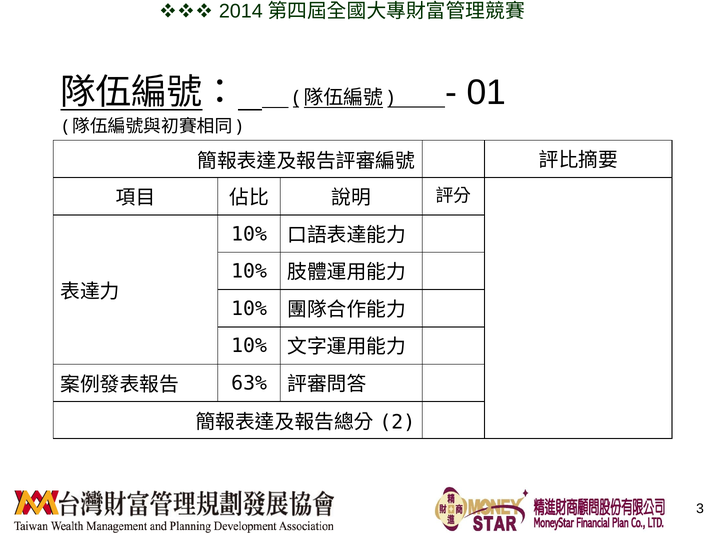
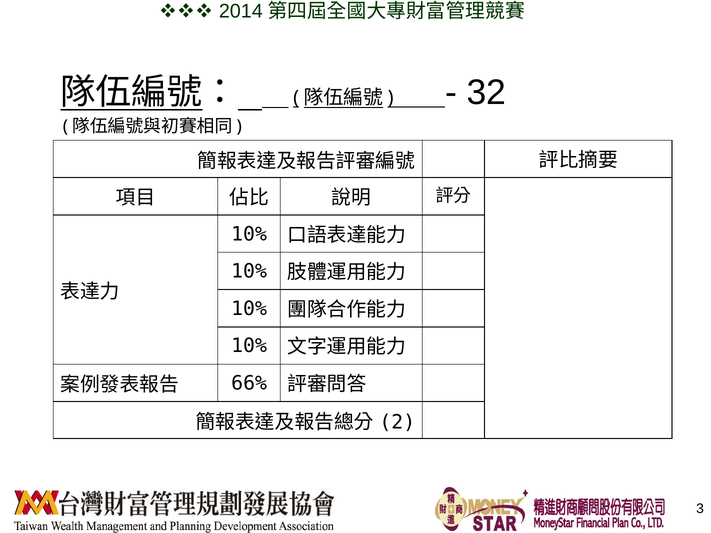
01: 01 -> 32
63%: 63% -> 66%
